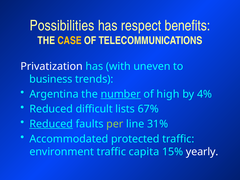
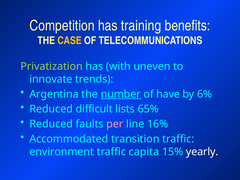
Possibilities: Possibilities -> Competition
respect: respect -> training
Privatization colour: white -> light green
business: business -> innovate
high: high -> have
4%: 4% -> 6%
67%: 67% -> 65%
Reduced at (51, 124) underline: present -> none
per colour: light green -> pink
31%: 31% -> 16%
protected: protected -> transition
